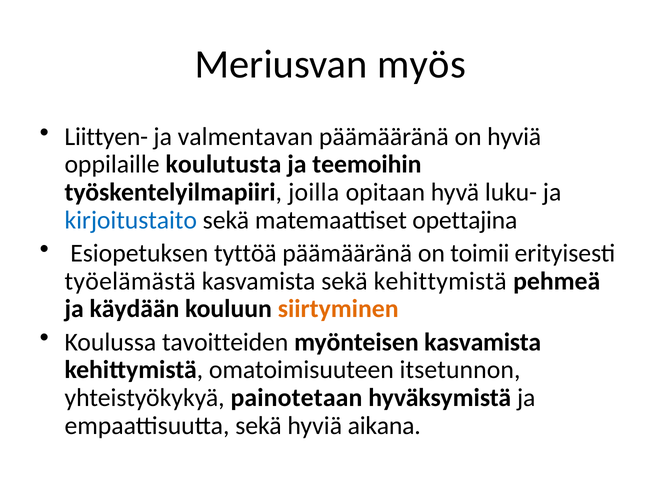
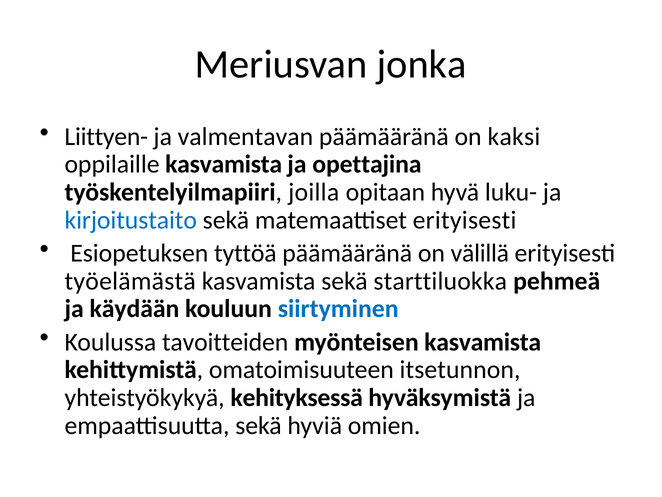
myös: myös -> jonka
on hyviä: hyviä -> kaksi
oppilaille koulutusta: koulutusta -> kasvamista
teemoihin: teemoihin -> opettajina
matemaattiset opettajina: opettajina -> erityisesti
toimii: toimii -> välillä
sekä kehittymistä: kehittymistä -> starttiluokka
siirtyminen colour: orange -> blue
painotetaan: painotetaan -> kehityksessä
aikana: aikana -> omien
